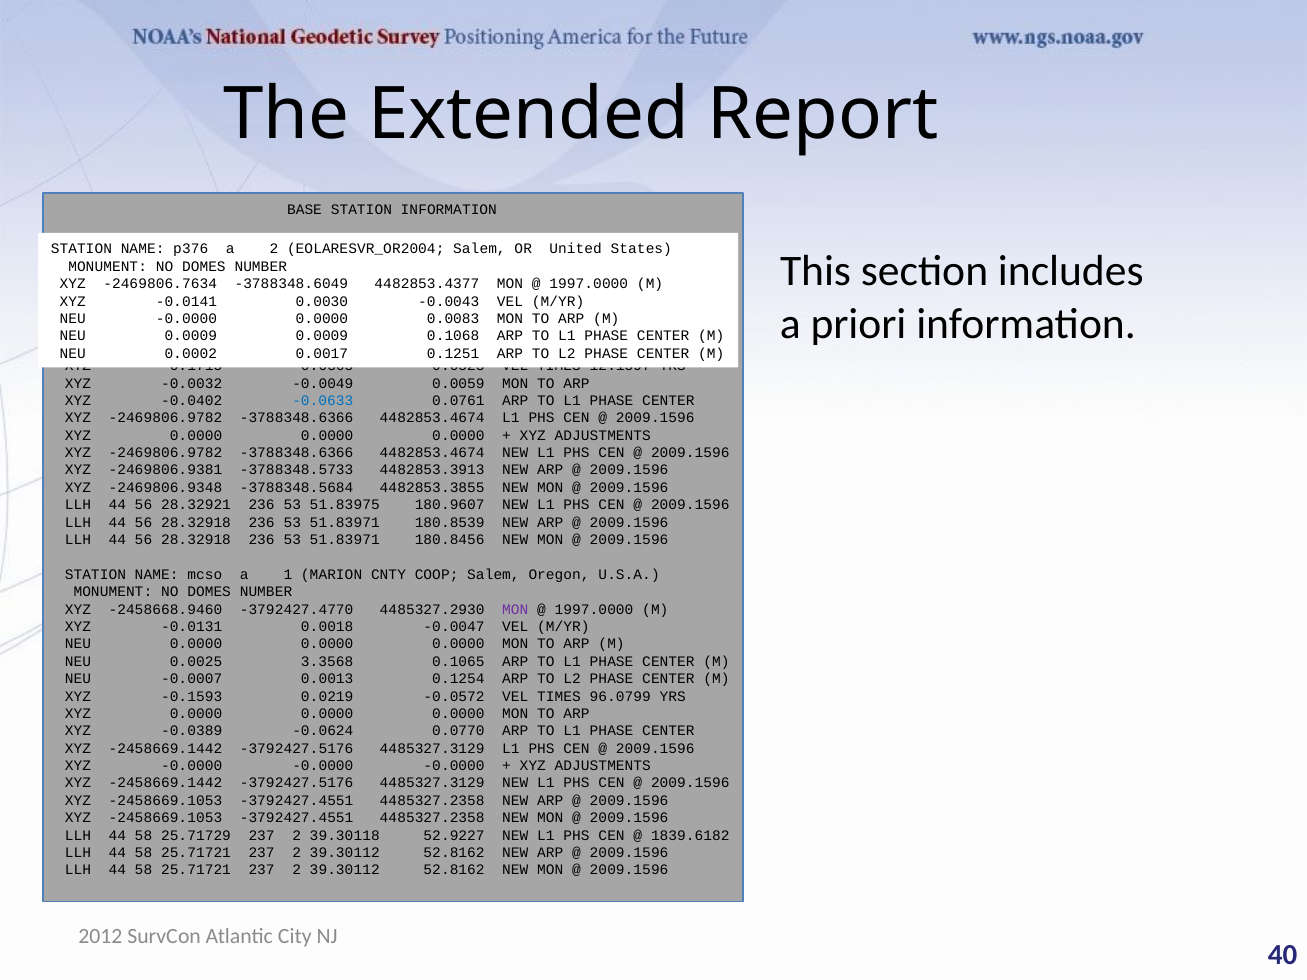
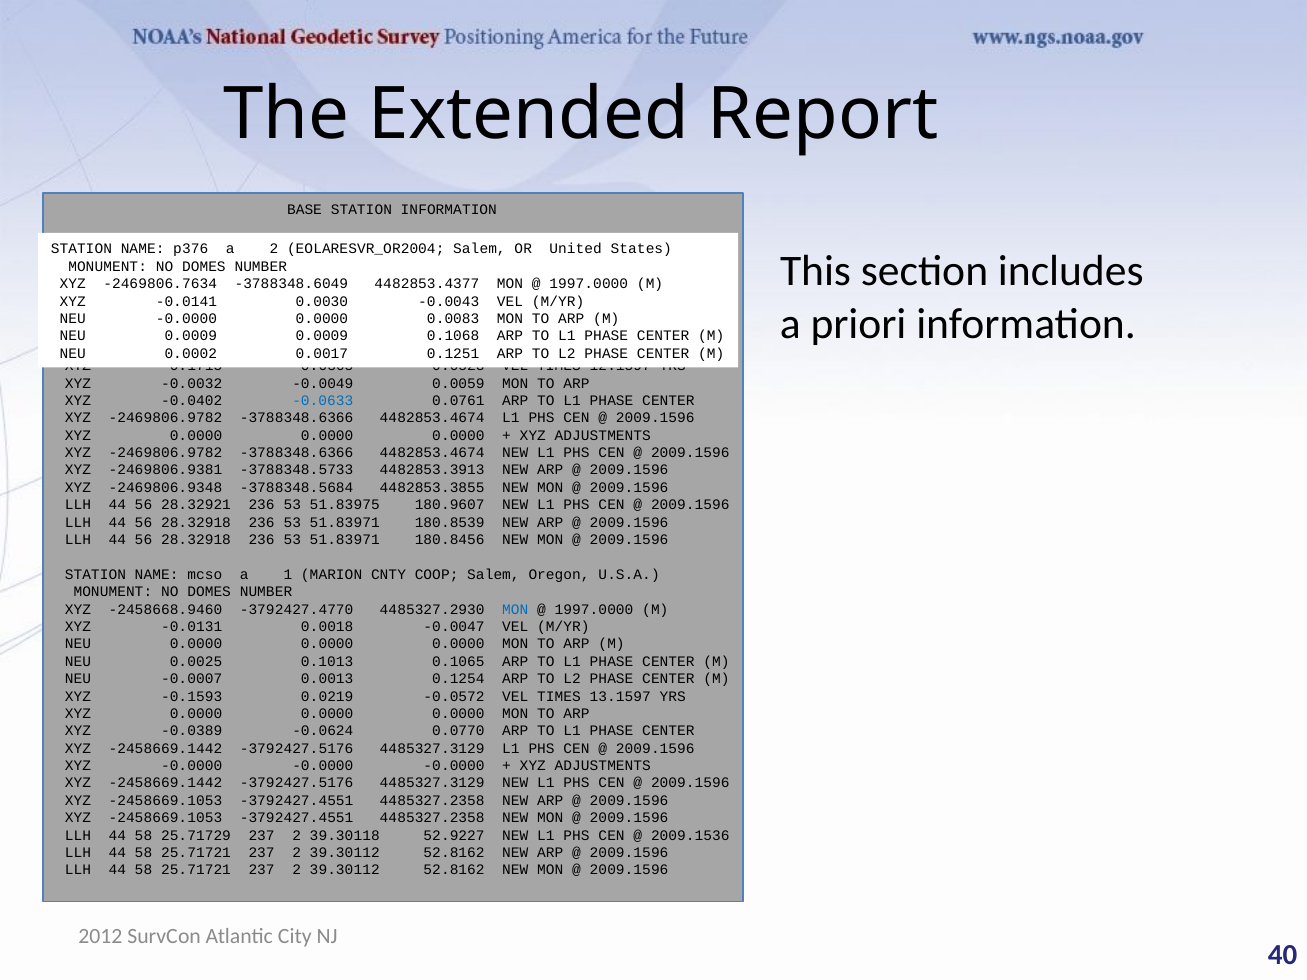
MON at (515, 609) colour: purple -> blue
3.3568: 3.3568 -> 0.1013
96.0799: 96.0799 -> 13.1597
1839.6182: 1839.6182 -> 2009.1536
